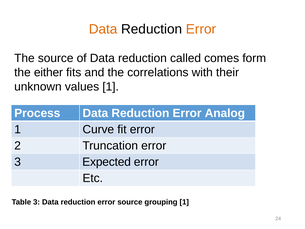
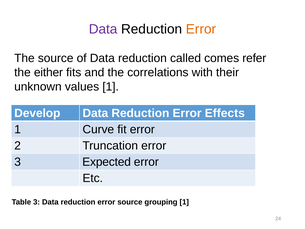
Data at (103, 29) colour: orange -> purple
form: form -> refer
Process: Process -> Develop
Analog: Analog -> Effects
